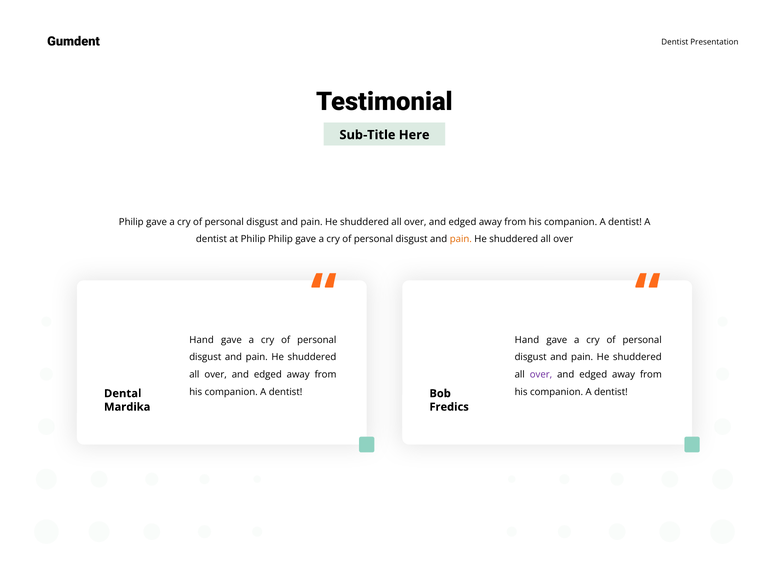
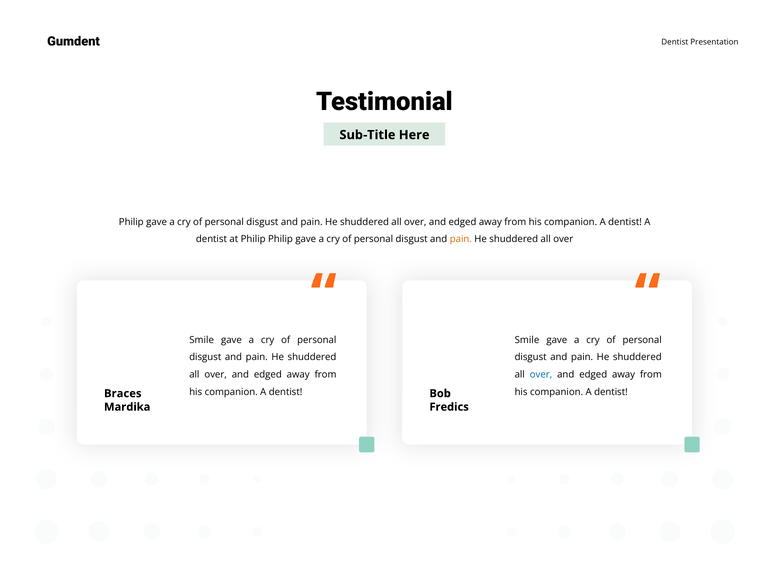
Hand at (202, 340): Hand -> Smile
Hand at (527, 340): Hand -> Smile
over at (541, 375) colour: purple -> blue
Dental: Dental -> Braces
